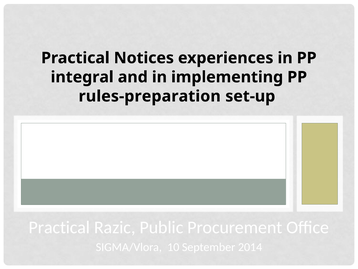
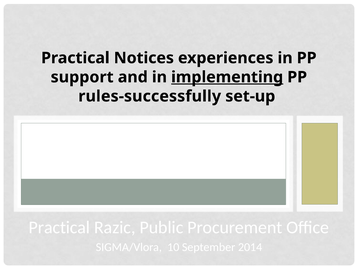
integral: integral -> support
implementing underline: none -> present
rules-preparation: rules-preparation -> rules-successfully
